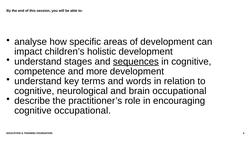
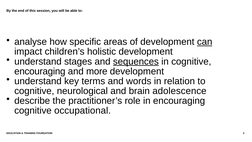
can underline: none -> present
competence at (40, 71): competence -> encouraging
brain occupational: occupational -> adolescence
